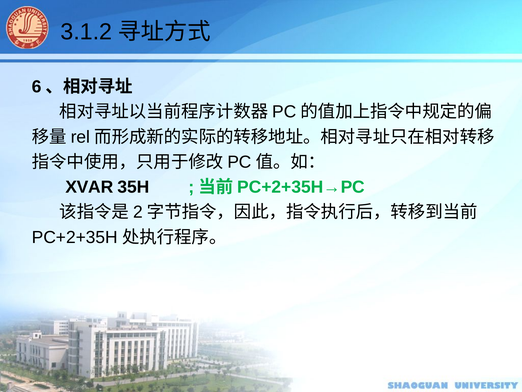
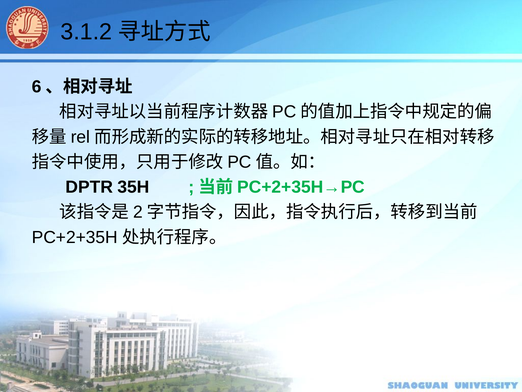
XVAR: XVAR -> DPTR
